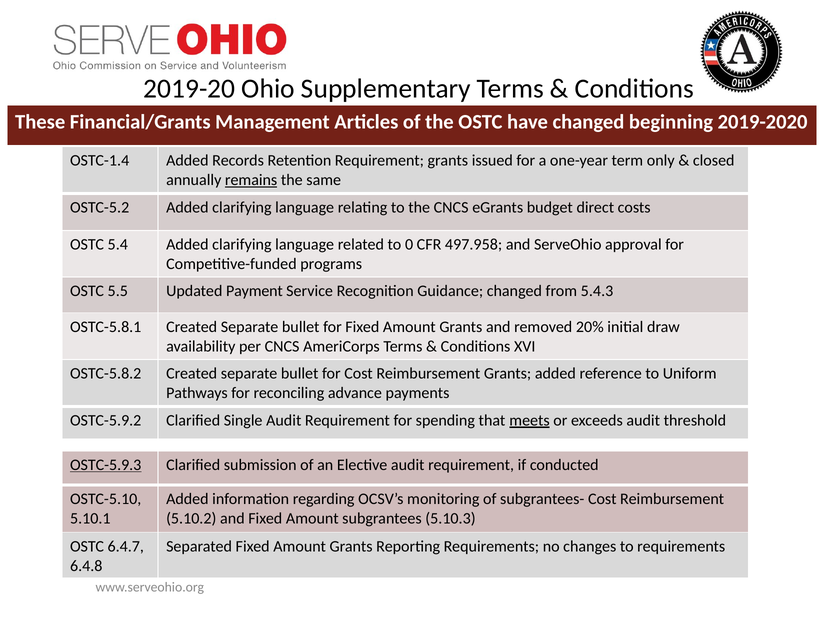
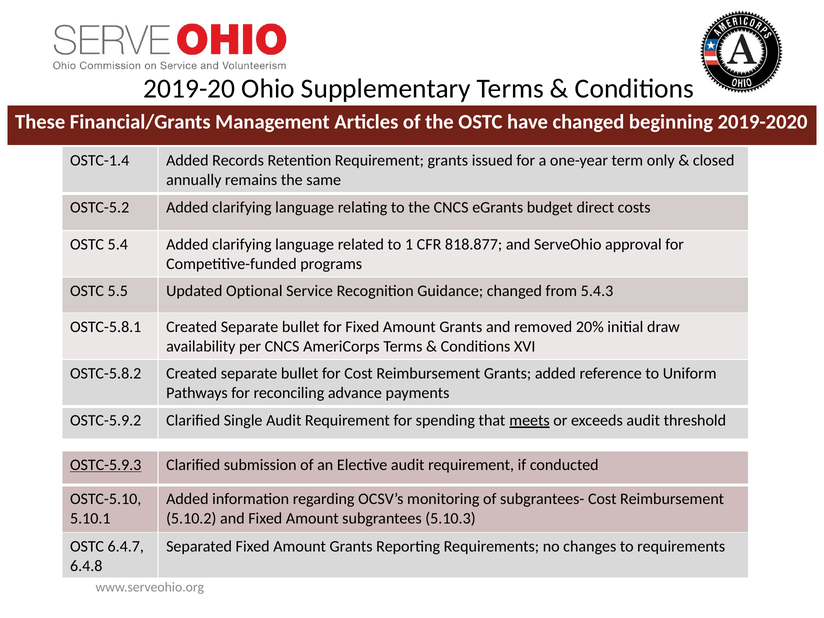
remains underline: present -> none
0: 0 -> 1
497.958: 497.958 -> 818.877
Payment: Payment -> Optional
